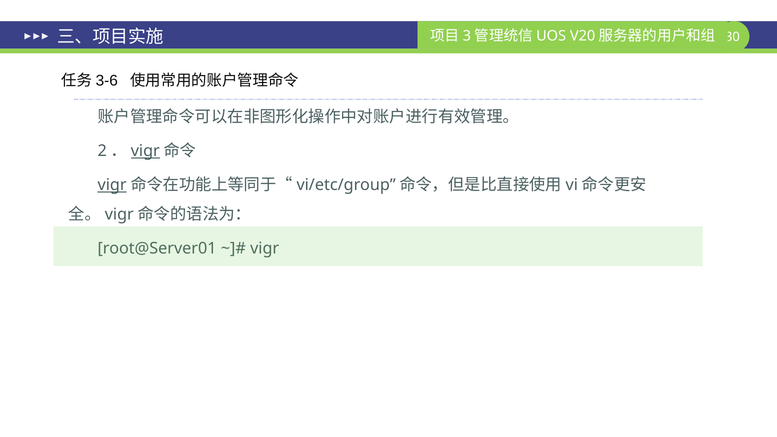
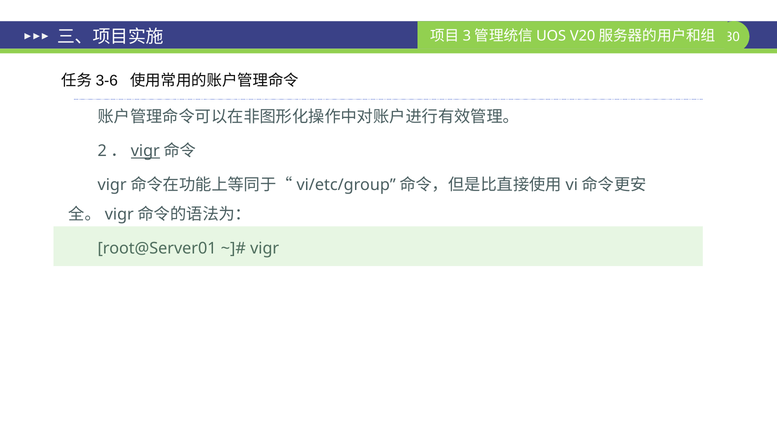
vigr at (112, 185) underline: present -> none
